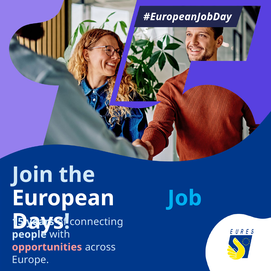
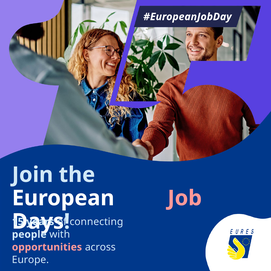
Job colour: light blue -> pink
